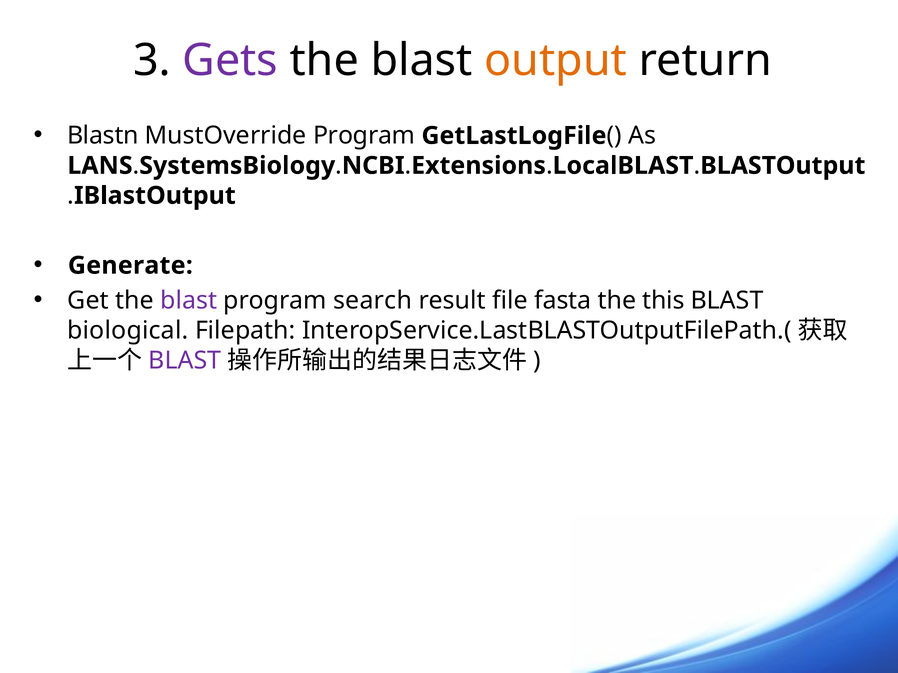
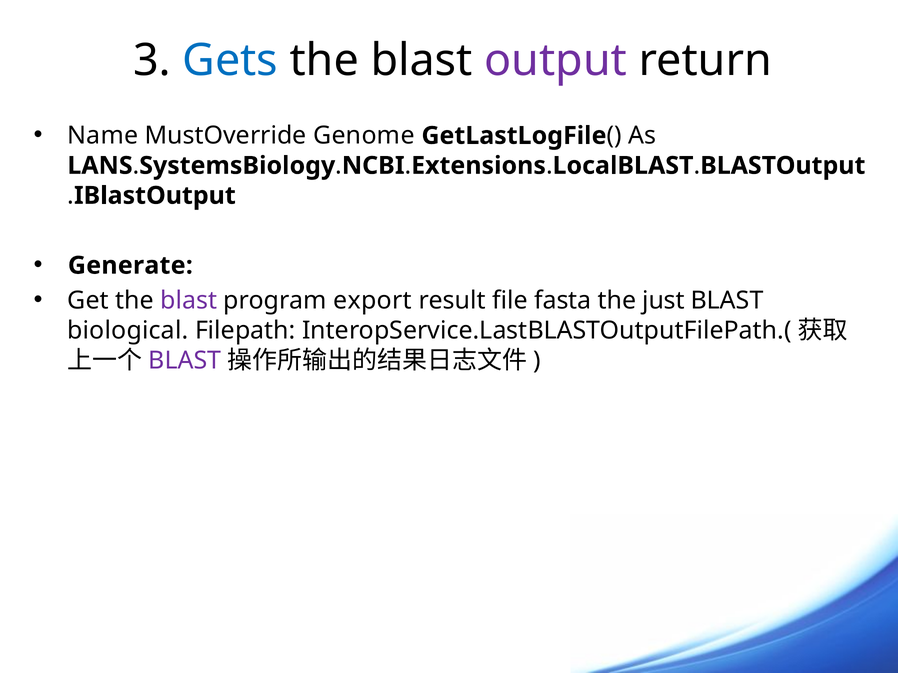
Gets colour: purple -> blue
output colour: orange -> purple
Blastn: Blastn -> Name
MustOverride Program: Program -> Genome
search: search -> export
this: this -> just
